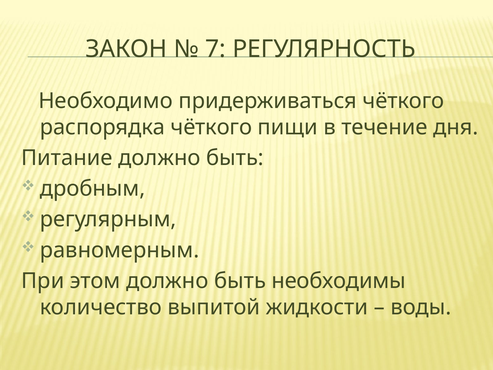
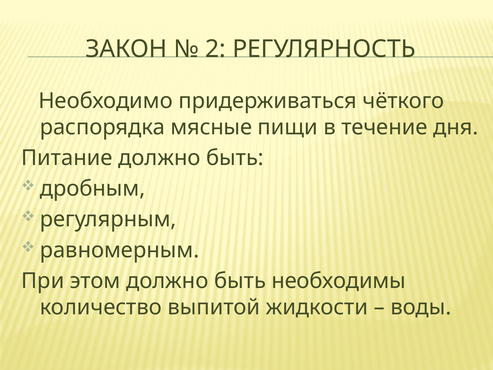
7: 7 -> 2
распорядка чёткого: чёткого -> мясные
